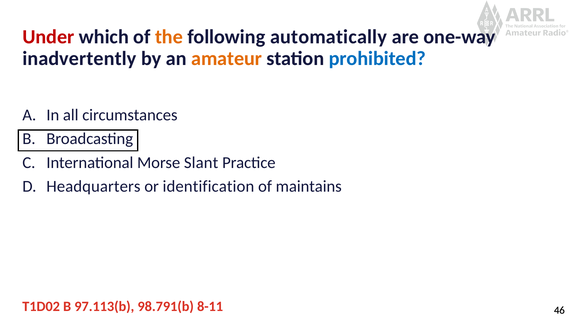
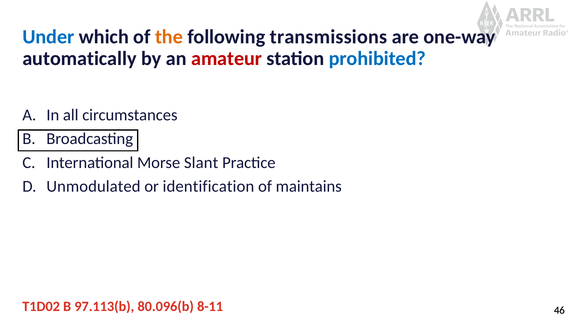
Under colour: red -> blue
automatically: automatically -> transmissions
inadvertently: inadvertently -> automatically
amateur colour: orange -> red
Headquarters: Headquarters -> Unmodulated
98.791(b: 98.791(b -> 80.096(b
